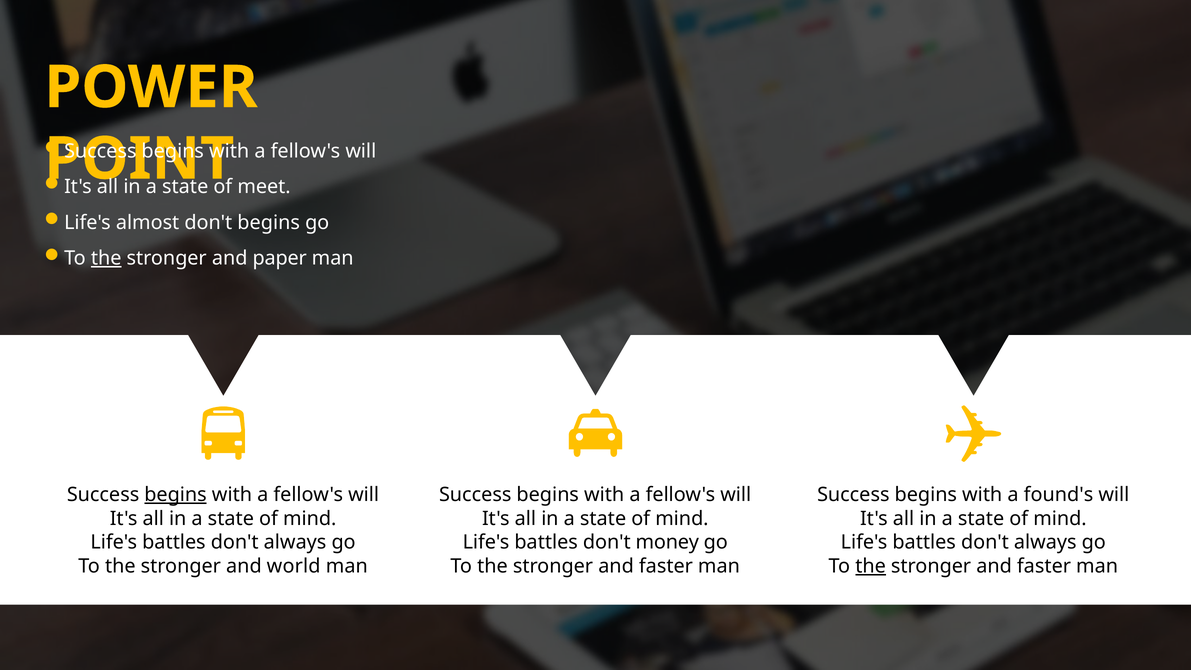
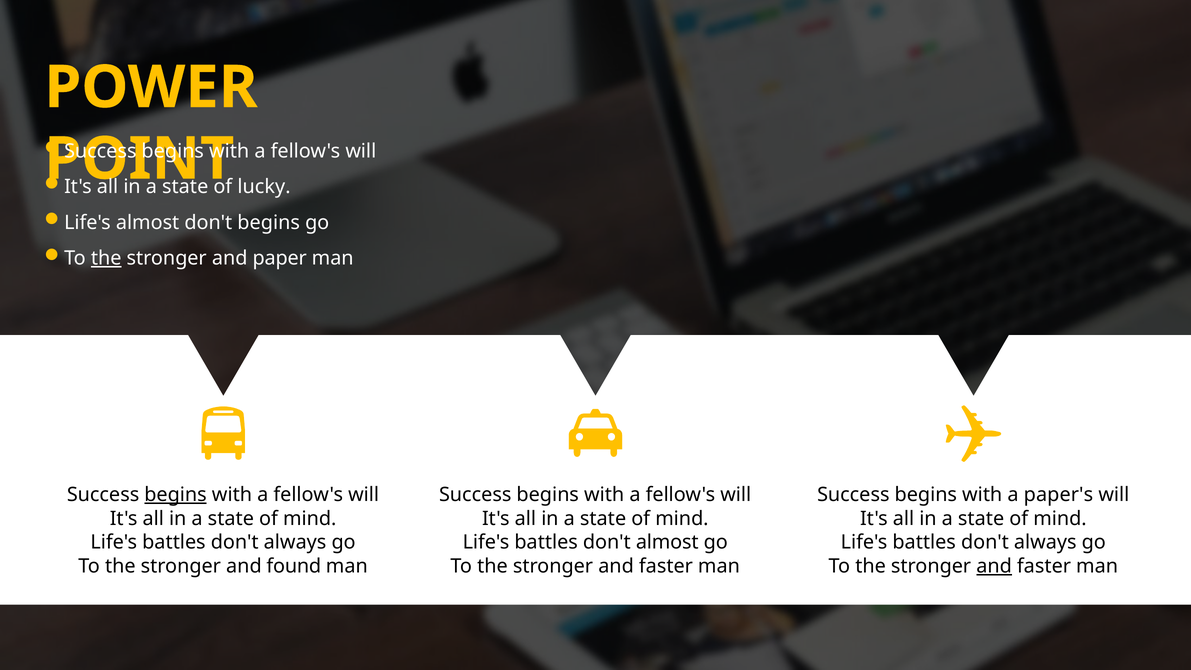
meet: meet -> lucky
found's: found's -> paper's
don't money: money -> almost
world: world -> found
the at (871, 566) underline: present -> none
and at (994, 566) underline: none -> present
